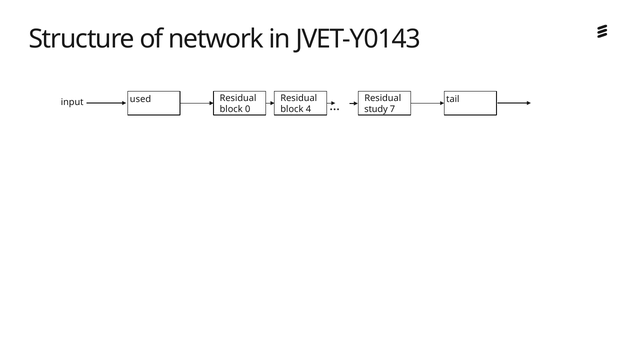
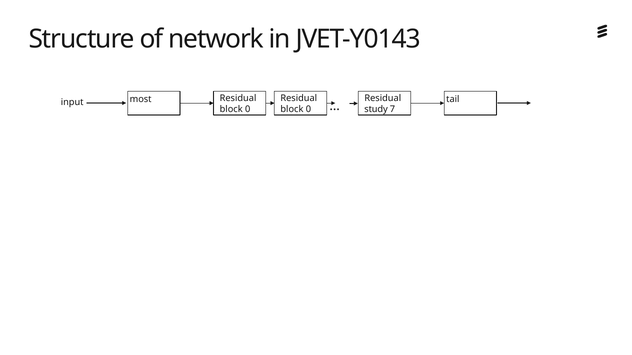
used: used -> most
4 at (308, 110): 4 -> 0
